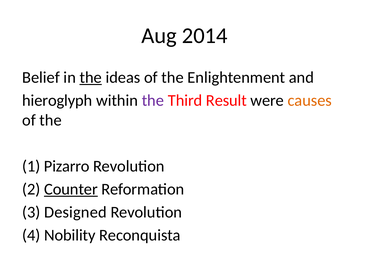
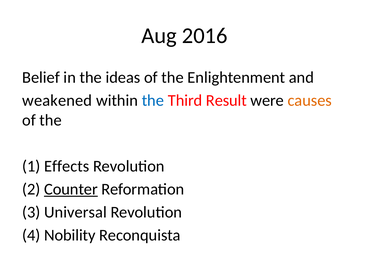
2014: 2014 -> 2016
the at (91, 77) underline: present -> none
hieroglyph: hieroglyph -> weakened
the at (153, 100) colour: purple -> blue
Pizarro: Pizarro -> Effects
Designed: Designed -> Universal
